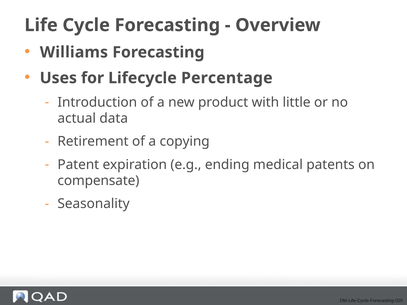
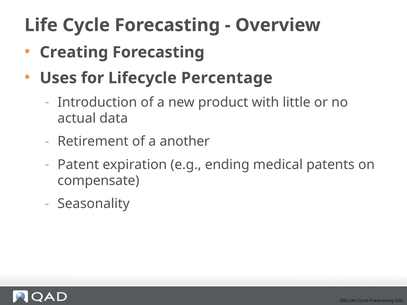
Williams: Williams -> Creating
copying: copying -> another
